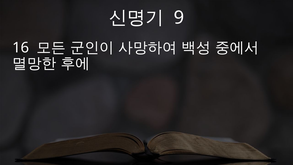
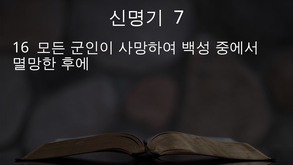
9: 9 -> 7
